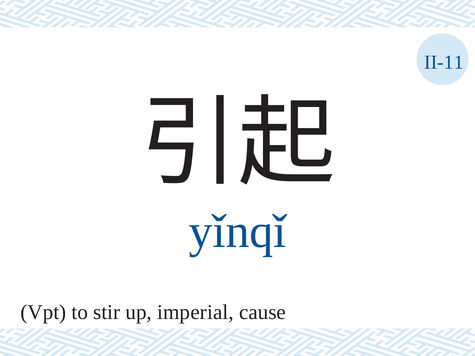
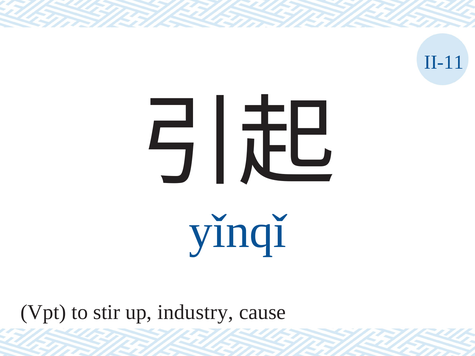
imperial: imperial -> industry
